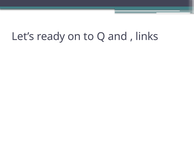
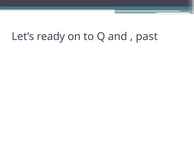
links: links -> past
